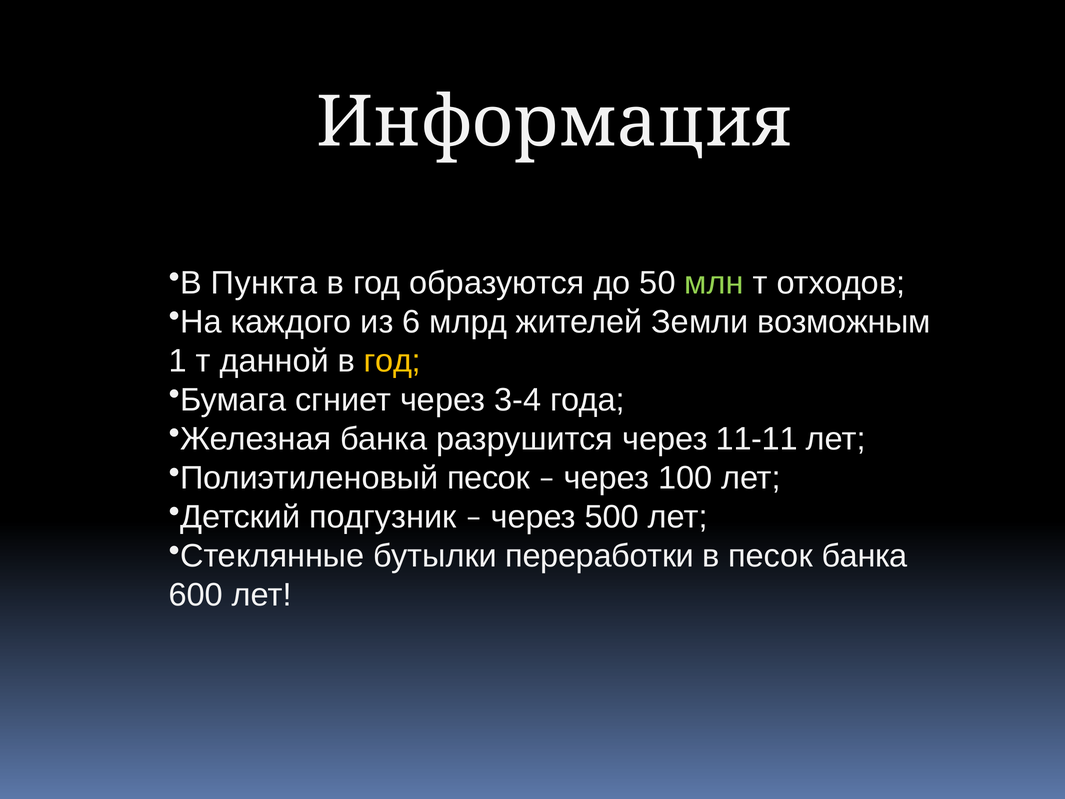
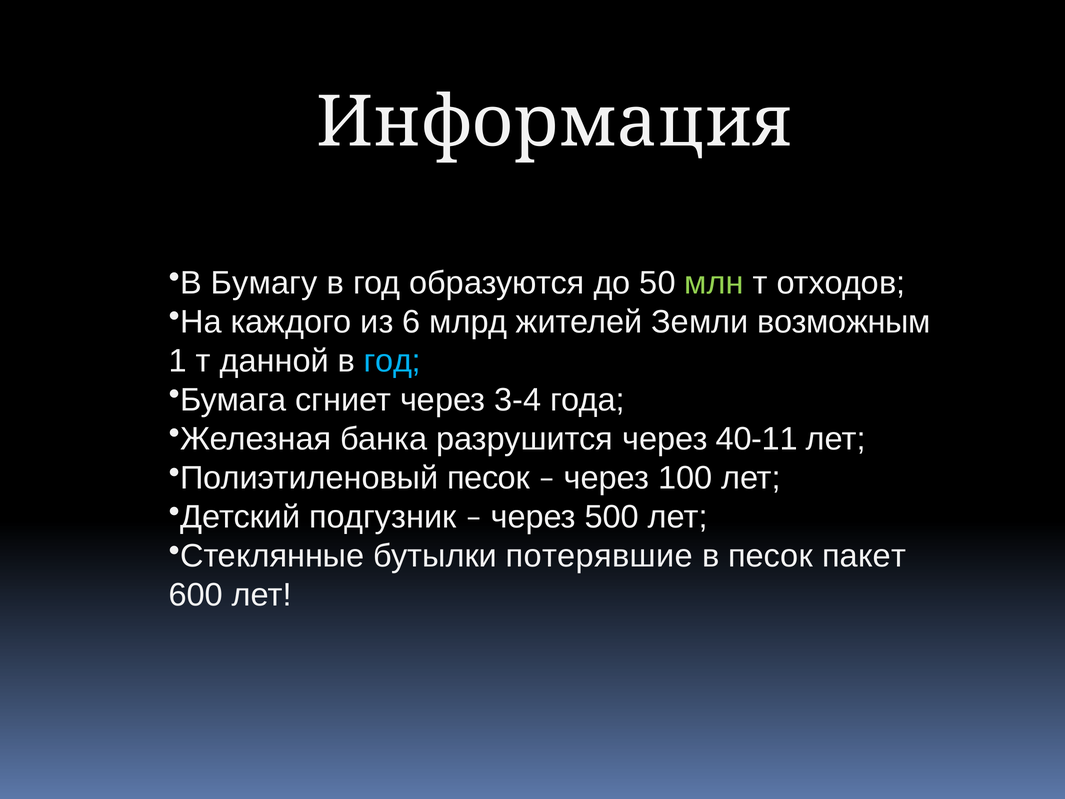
Пункта: Пункта -> Бумагу
год at (392, 361) colour: yellow -> light blue
11-11: 11-11 -> 40-11
переработки: переработки -> потерявшие
песок банка: банка -> пакет
